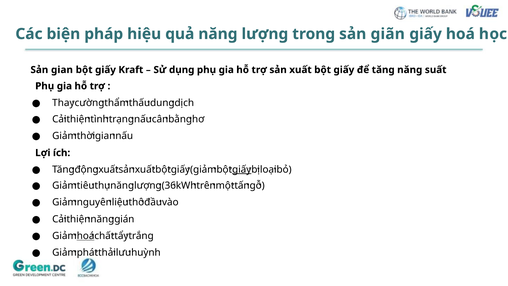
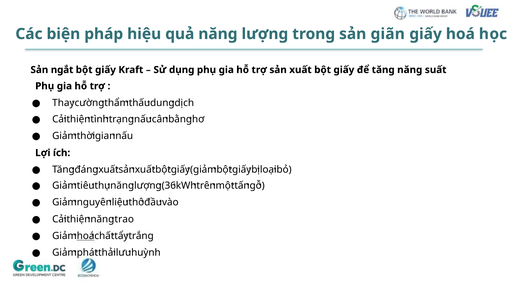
Sản gian: gian -> ngắt
động: động -> đáng
giấy at (242, 169) underline: present -> none
gián: gián -> trao
